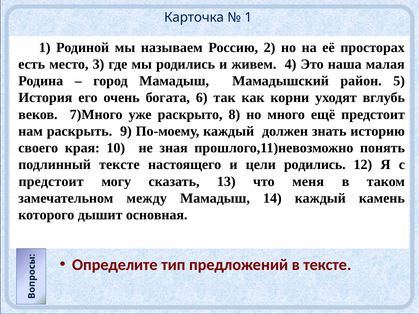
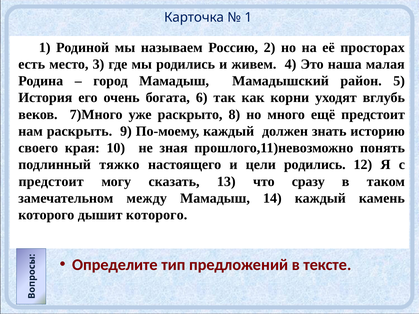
подлинный тексте: тексте -> тяжко
меня: меня -> сразу
дышит основная: основная -> которого
